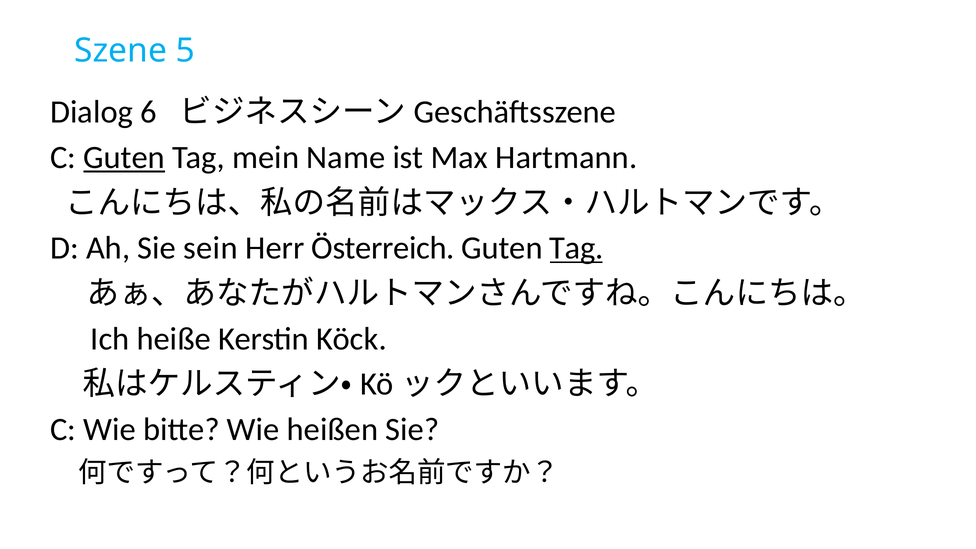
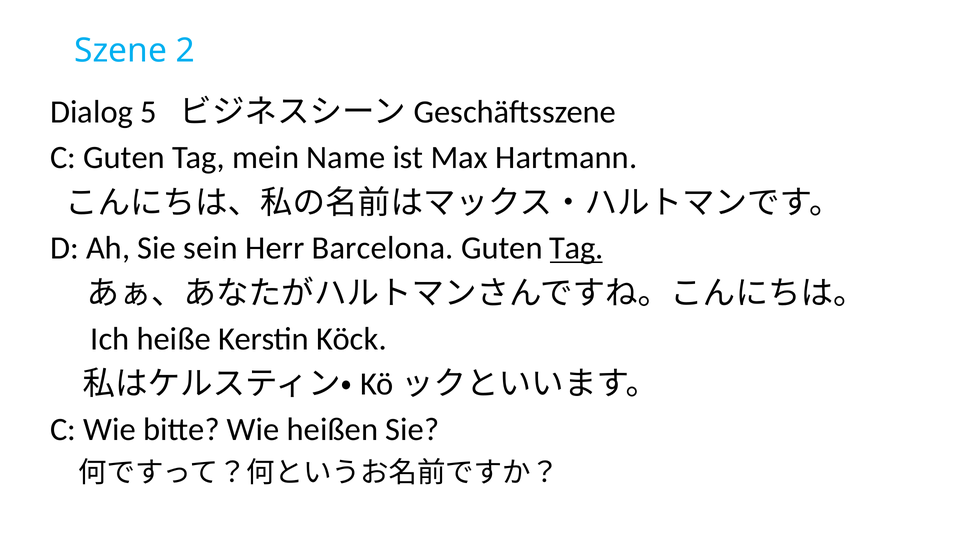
5: 5 -> 2
6: 6 -> 5
Guten at (124, 158) underline: present -> none
Österreich: Österreich -> Barcelona
